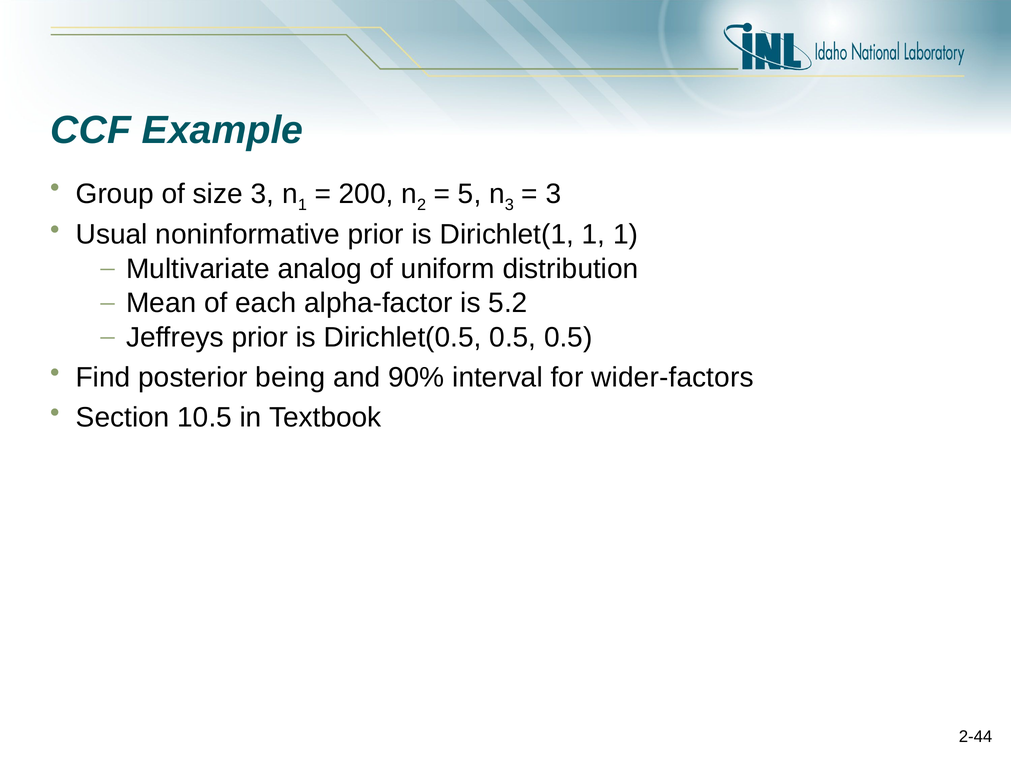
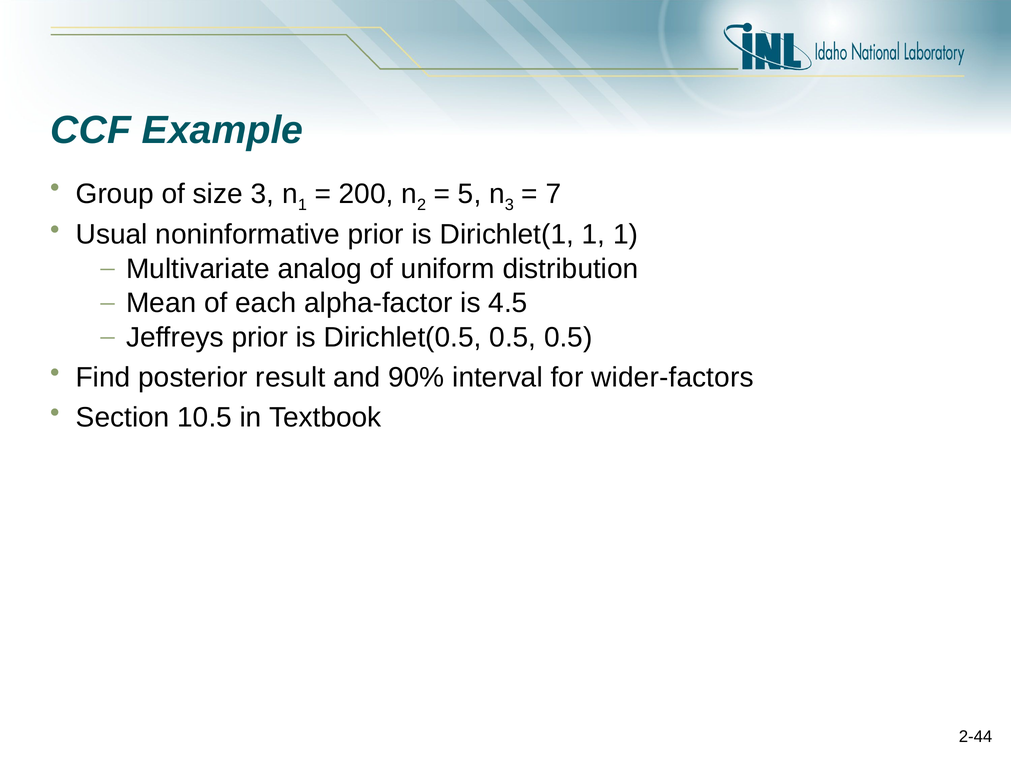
3 at (554, 194): 3 -> 7
5.2: 5.2 -> 4.5
being: being -> result
